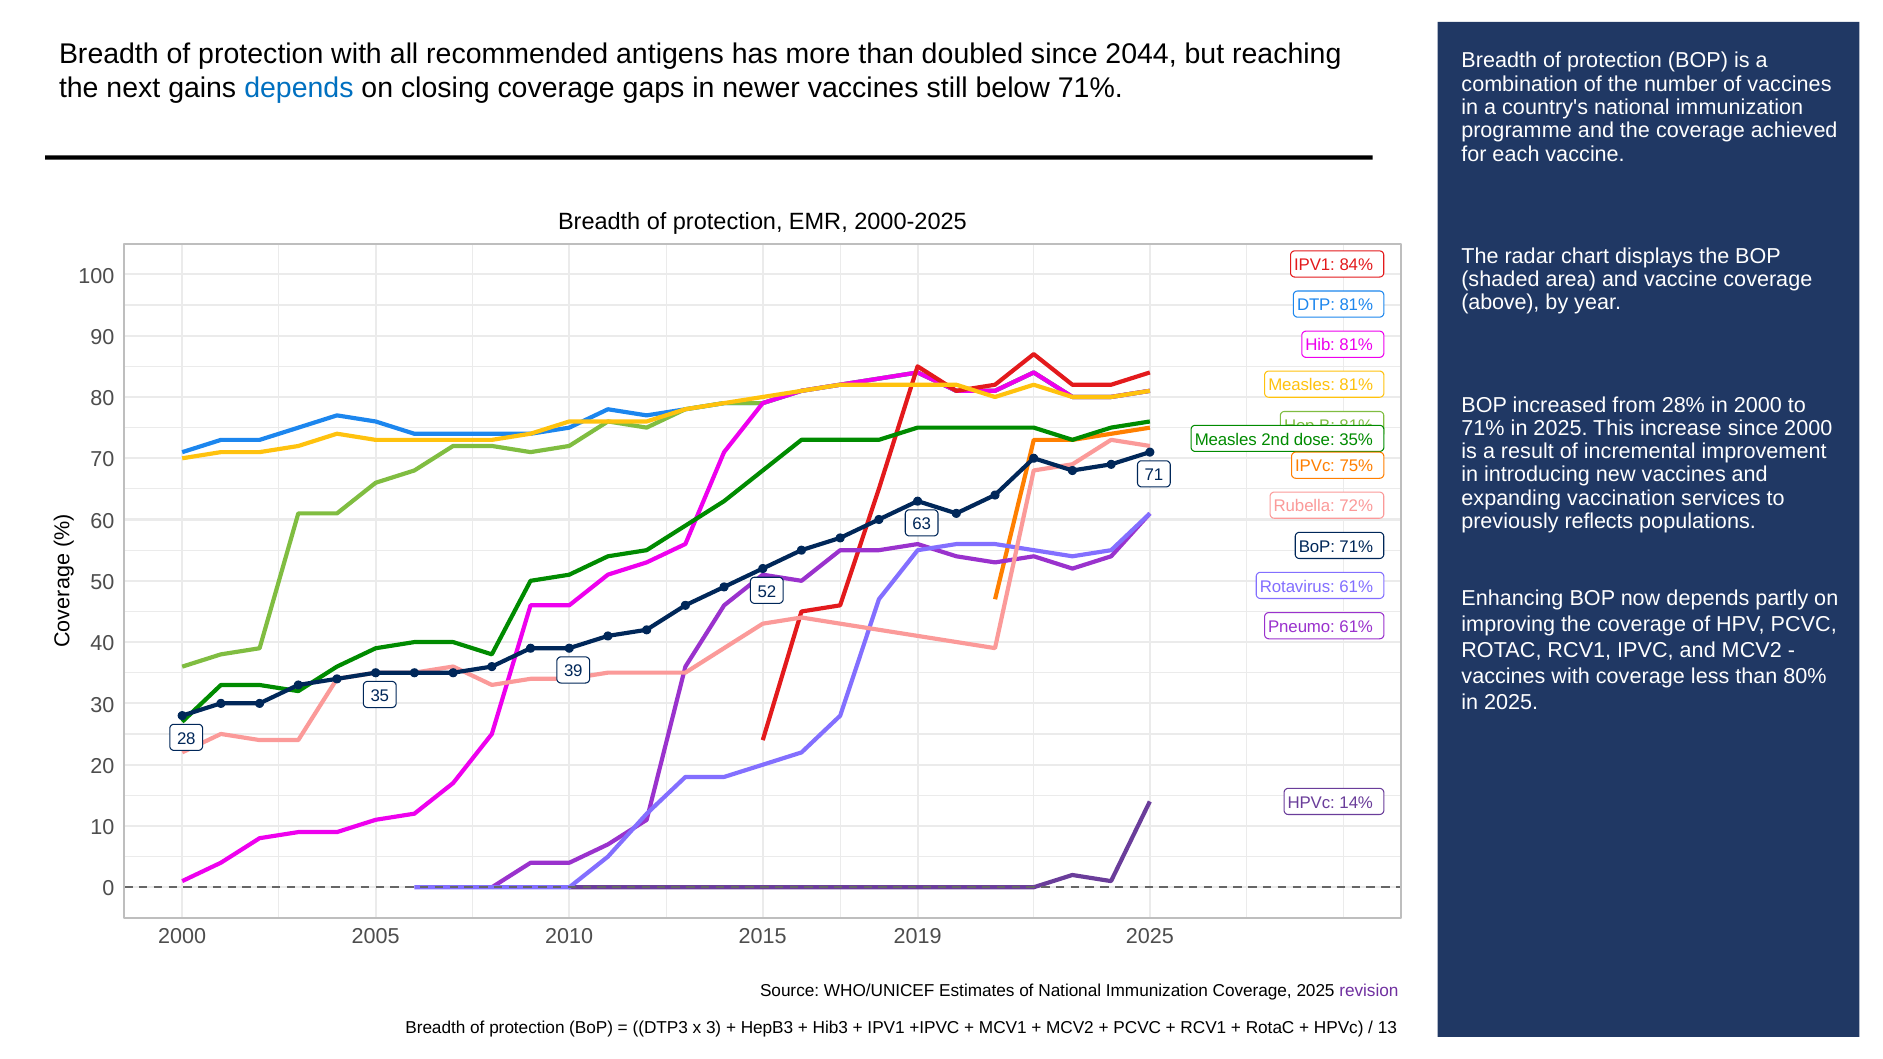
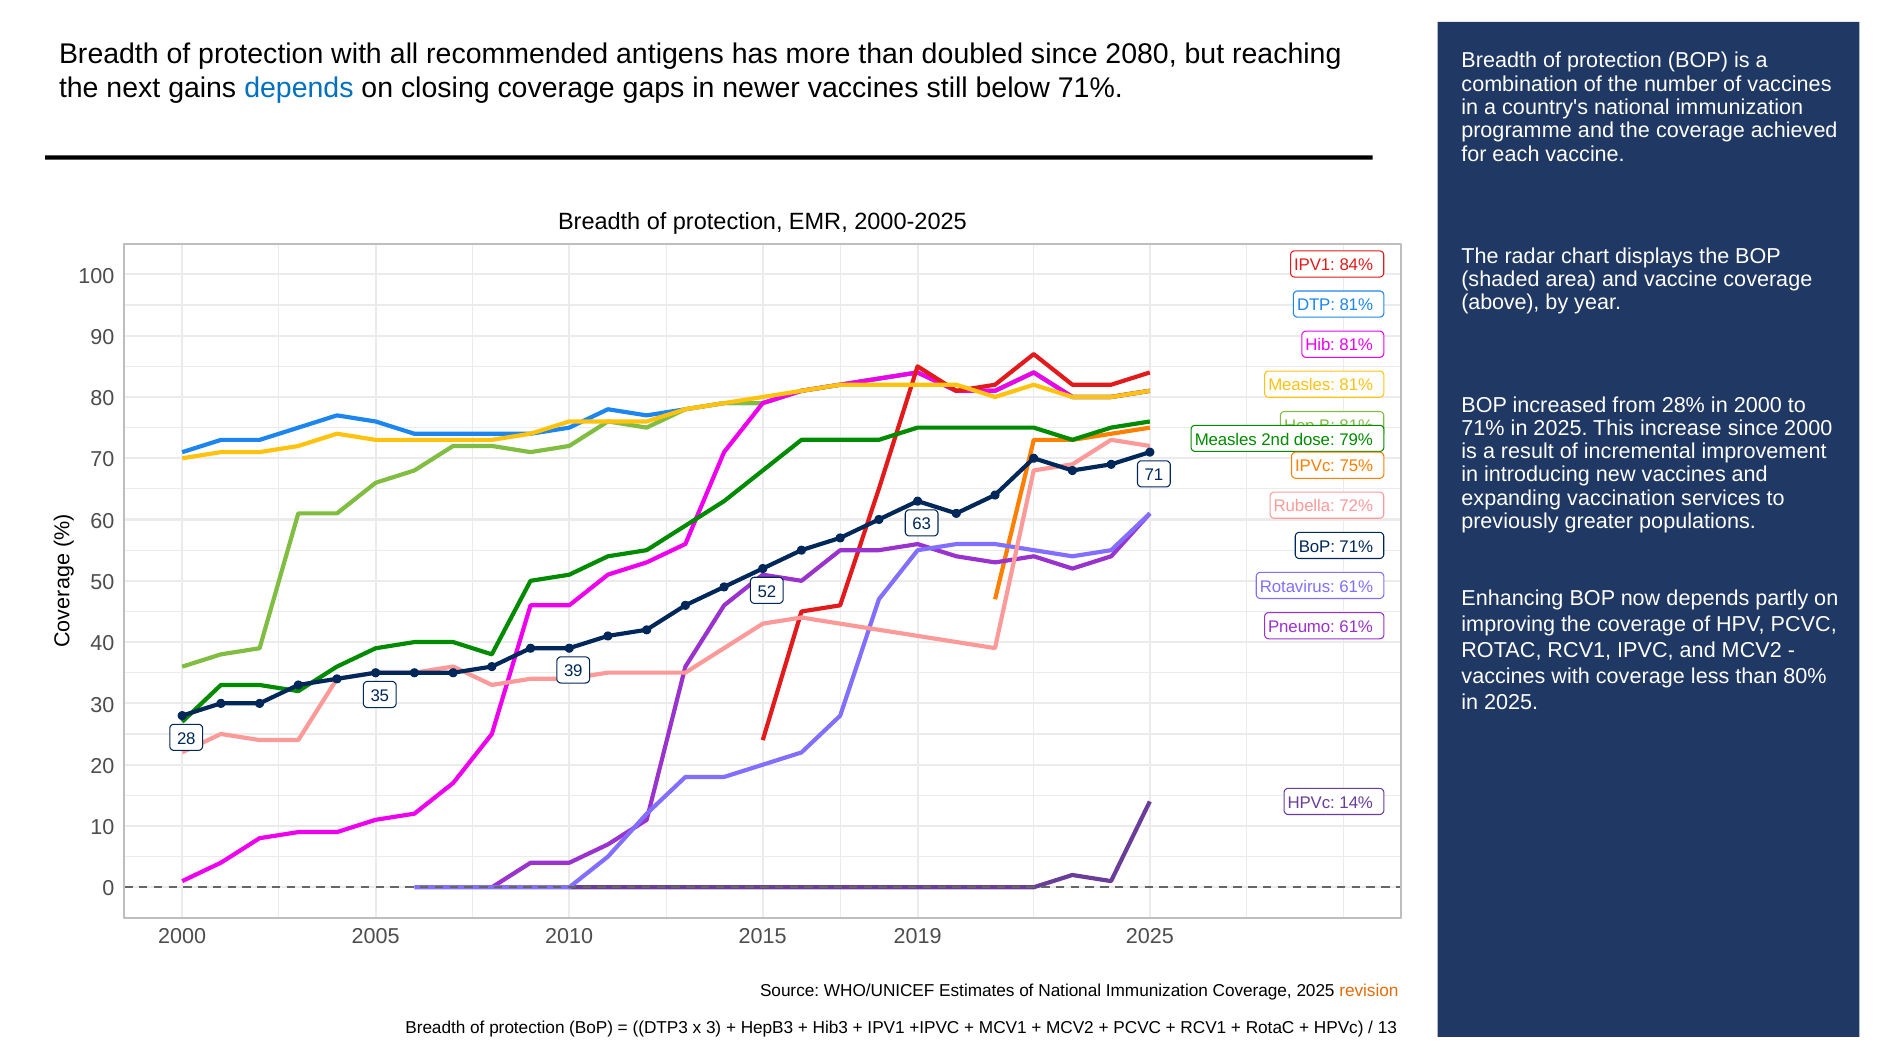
2044: 2044 -> 2080
35%: 35% -> 79%
reflects: reflects -> greater
revision at (1369, 991) colour: purple -> orange
